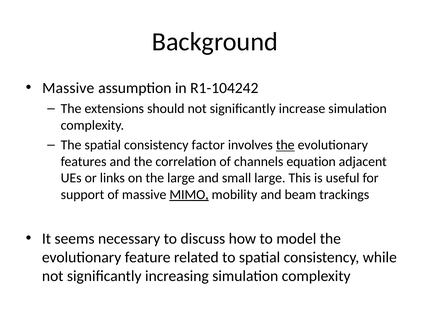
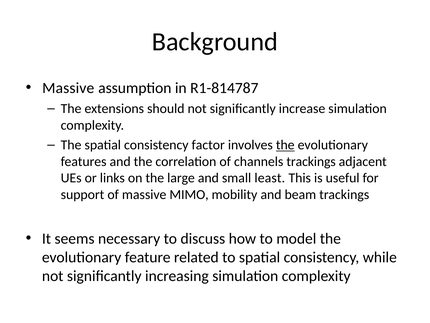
R1-104242: R1-104242 -> R1-814787
channels equation: equation -> trackings
small large: large -> least
MIMO underline: present -> none
